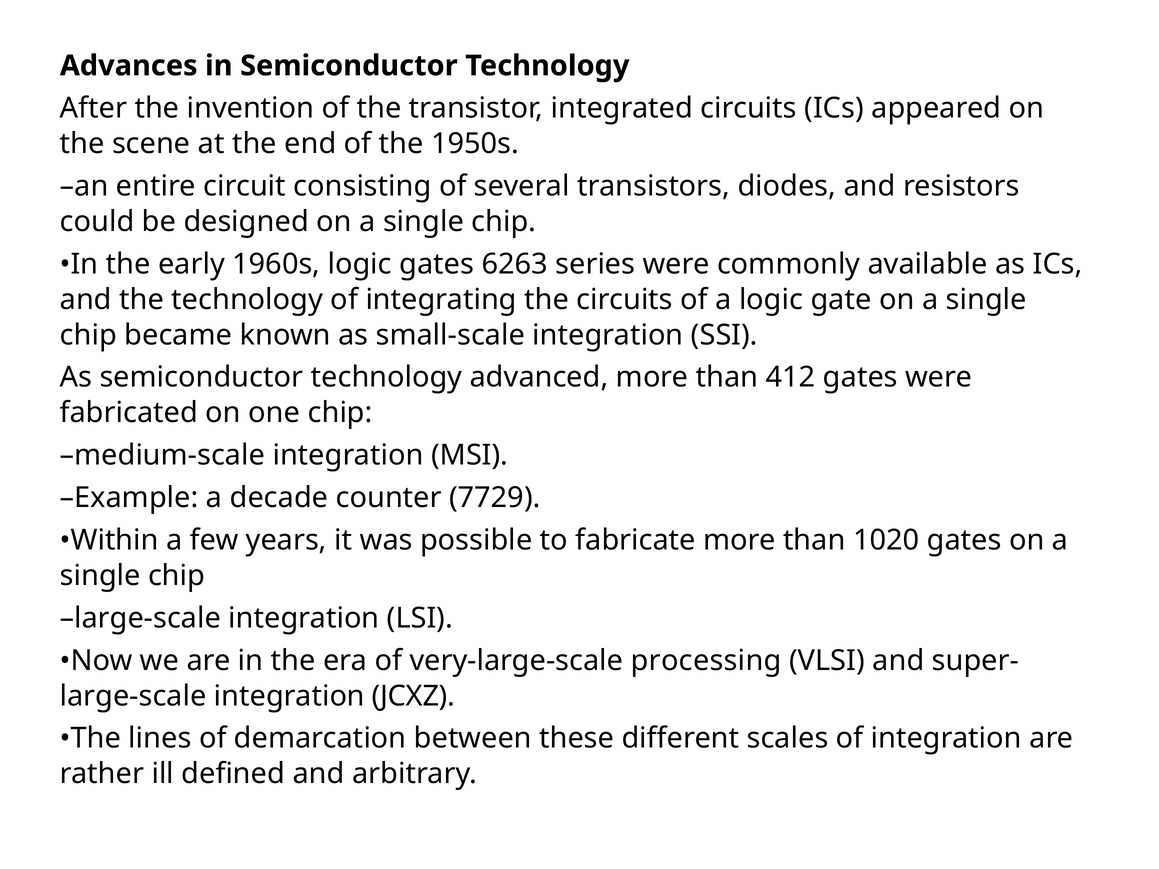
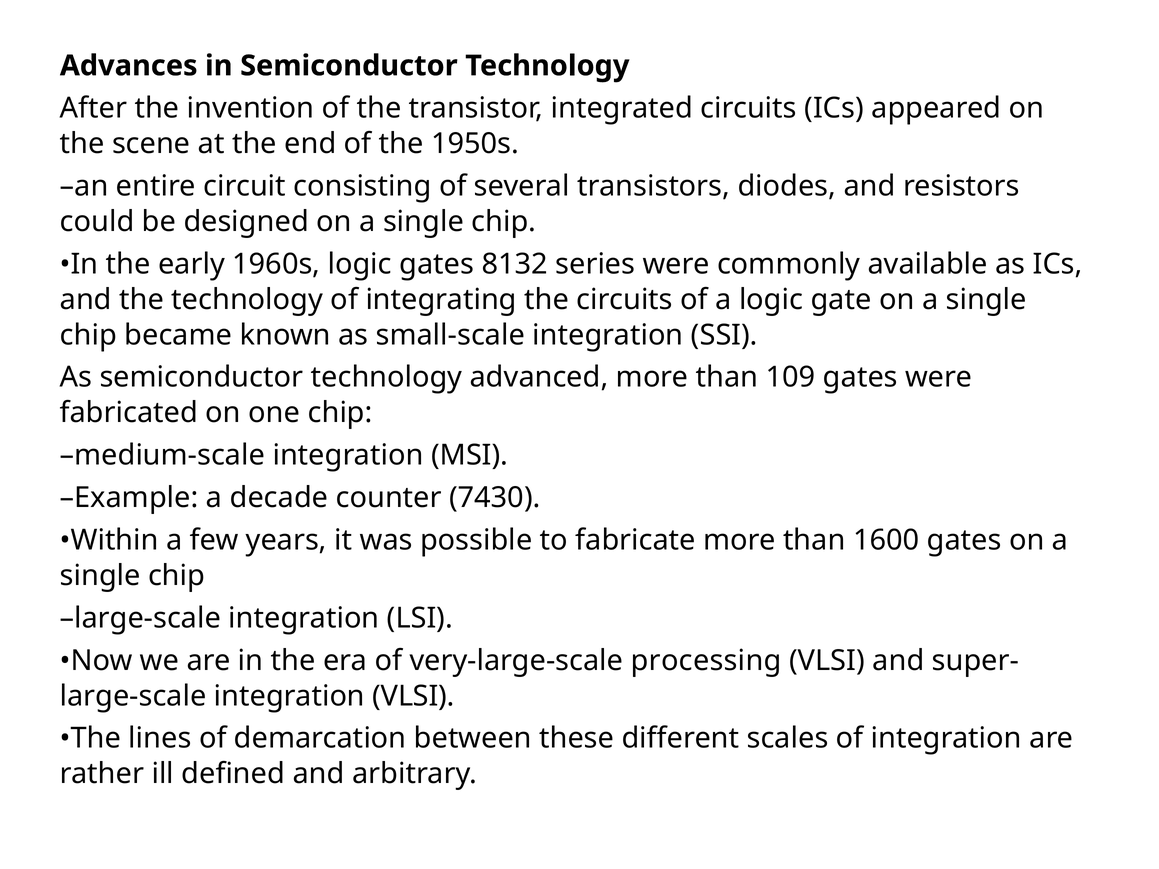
6263: 6263 -> 8132
412: 412 -> 109
7729: 7729 -> 7430
1020: 1020 -> 1600
integration JCXZ: JCXZ -> VLSI
